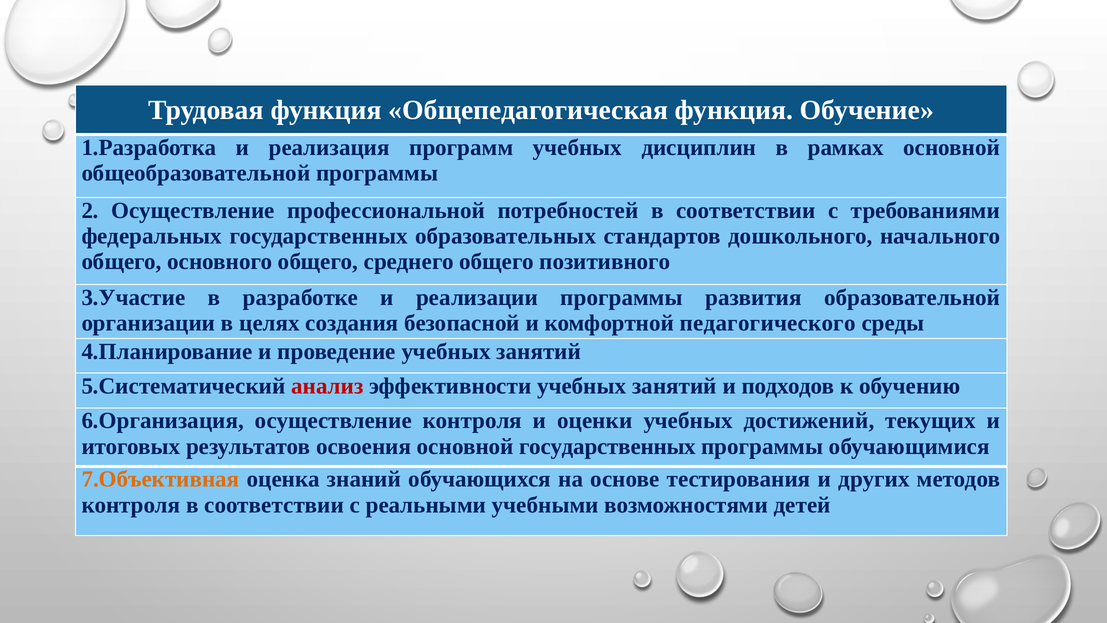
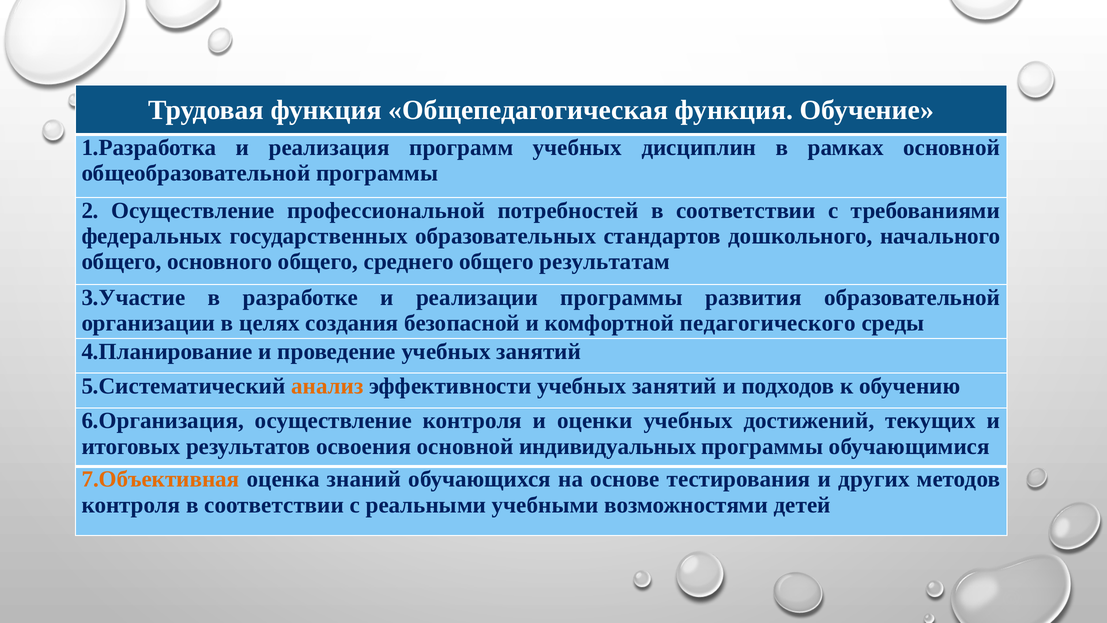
позитивного: позитивного -> результатам
анализ colour: red -> orange
основной государственных: государственных -> индивидуальных
